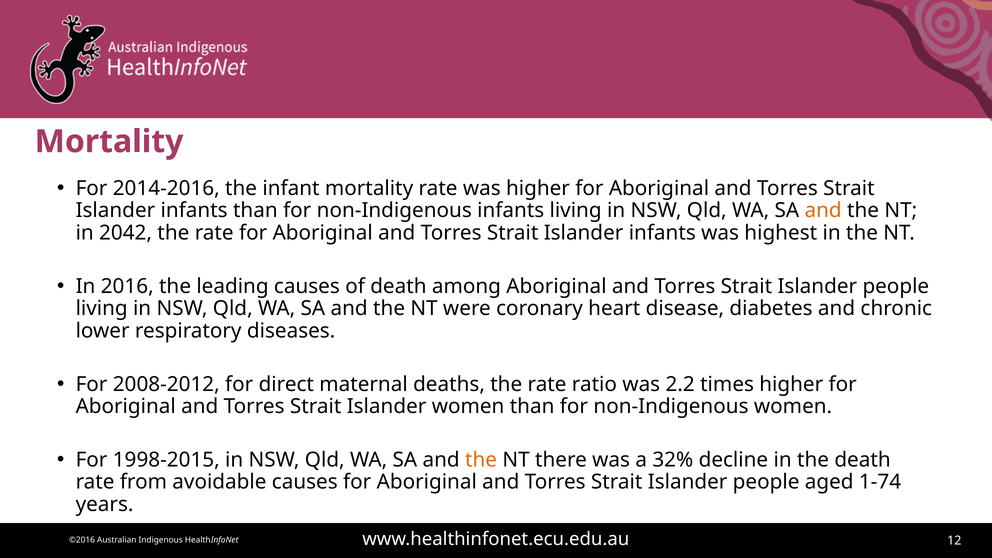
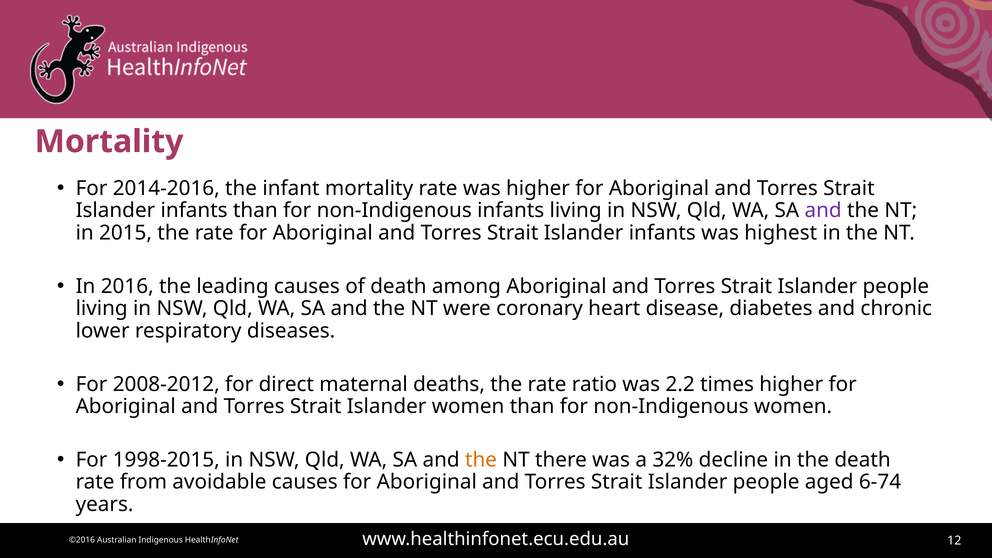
and at (823, 211) colour: orange -> purple
2042: 2042 -> 2015
1-74: 1-74 -> 6-74
